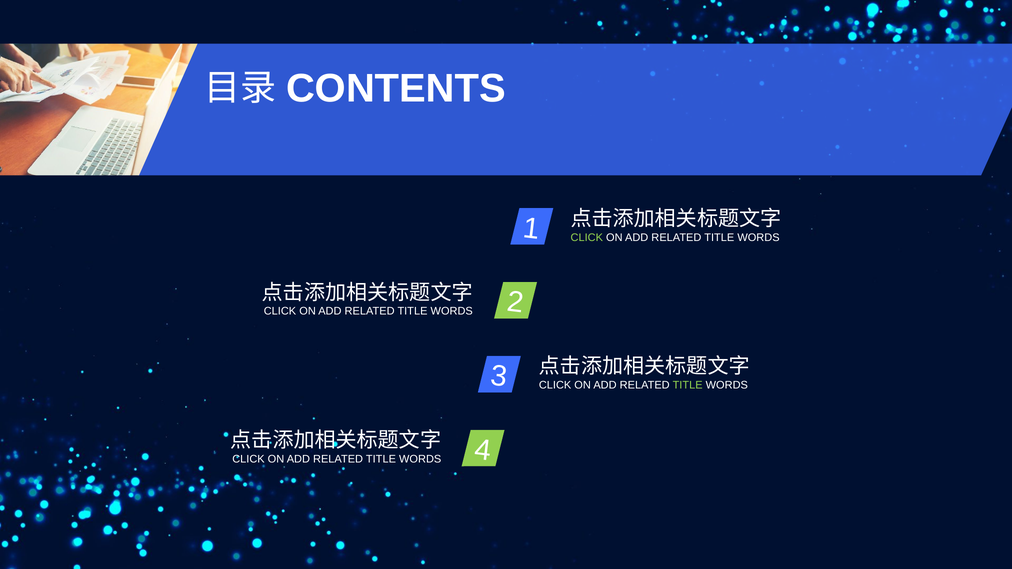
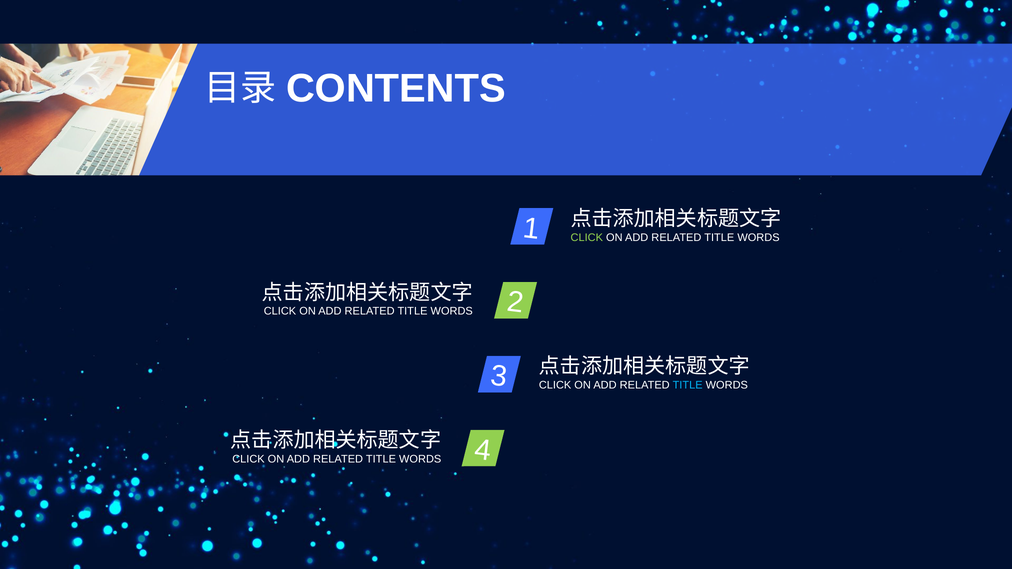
TITLE at (688, 385) colour: light green -> light blue
